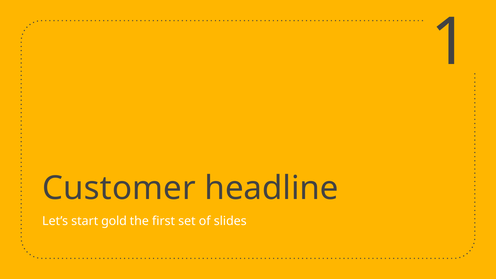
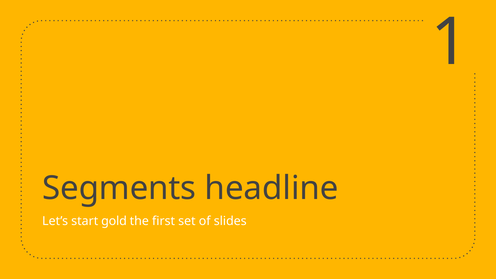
Customer: Customer -> Segments
